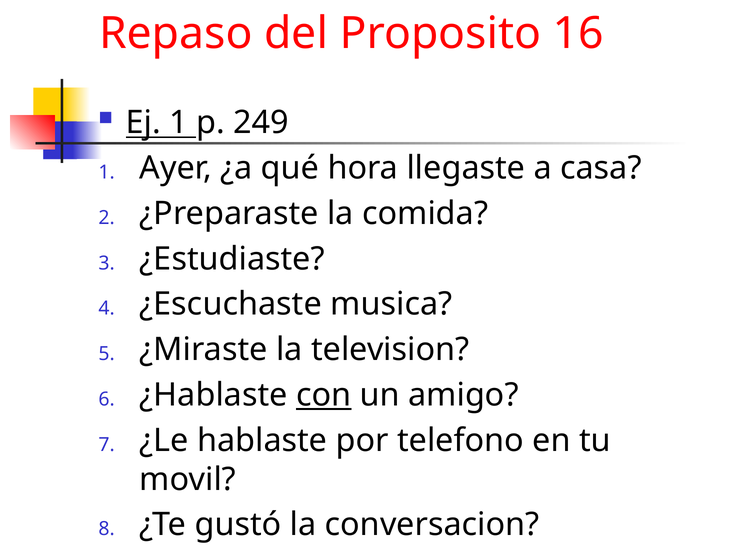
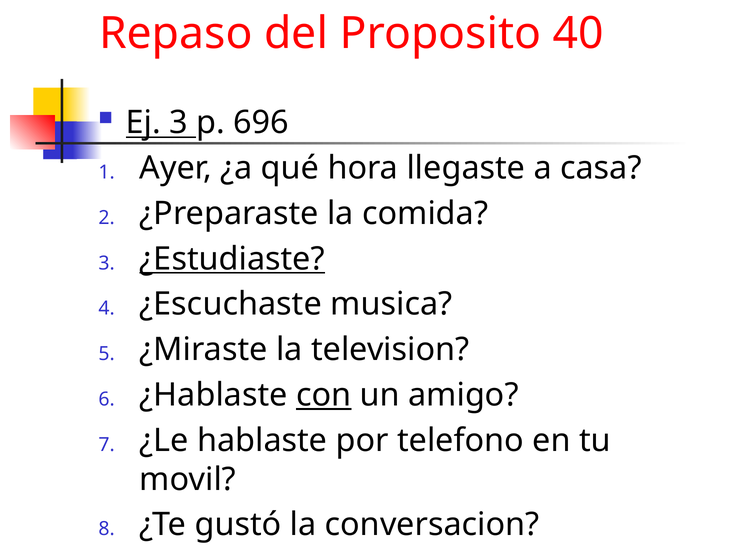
16: 16 -> 40
Ej 1: 1 -> 3
249: 249 -> 696
¿Estudiaste underline: none -> present
